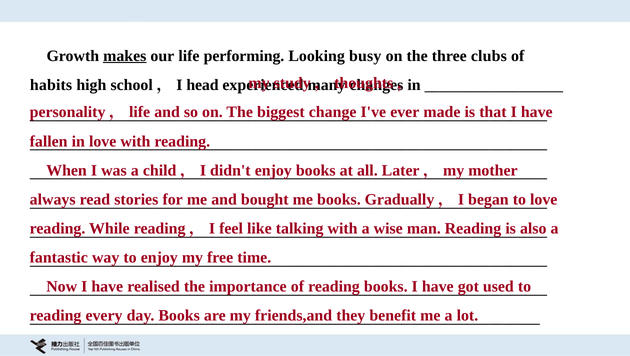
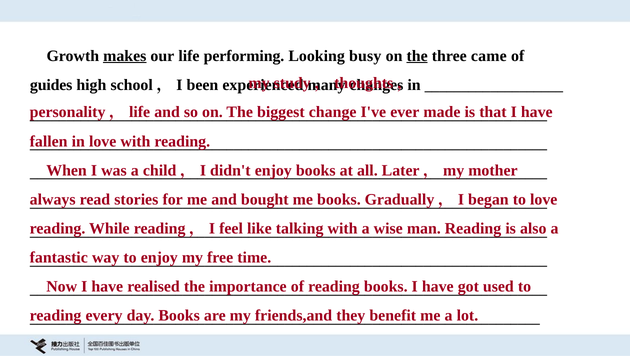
the at (417, 56) underline: none -> present
clubs: clubs -> came
habits: habits -> guides
head: head -> been
